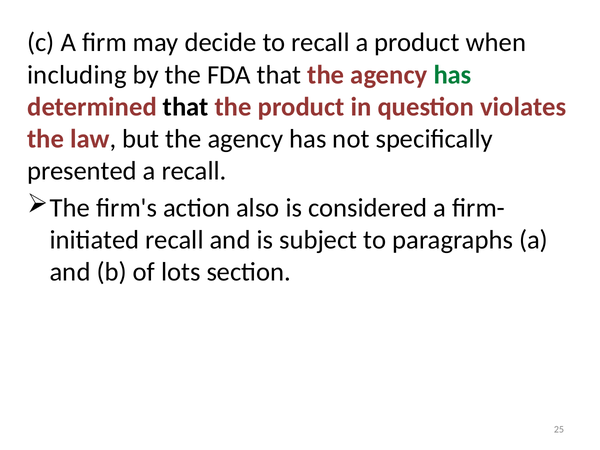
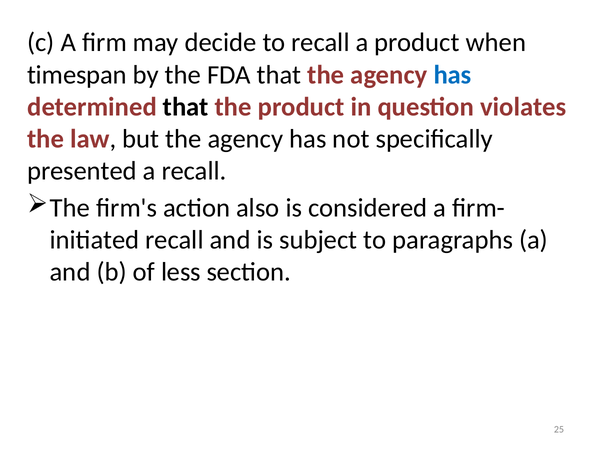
including: including -> timespan
has at (453, 75) colour: green -> blue
lots: lots -> less
